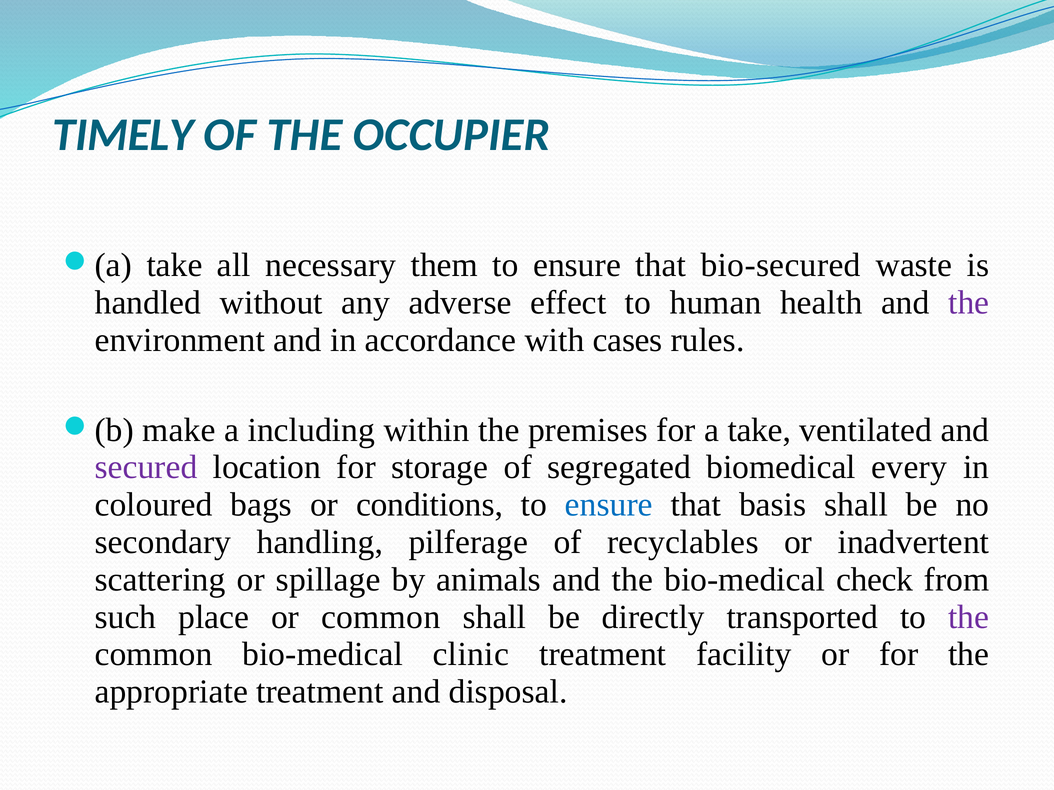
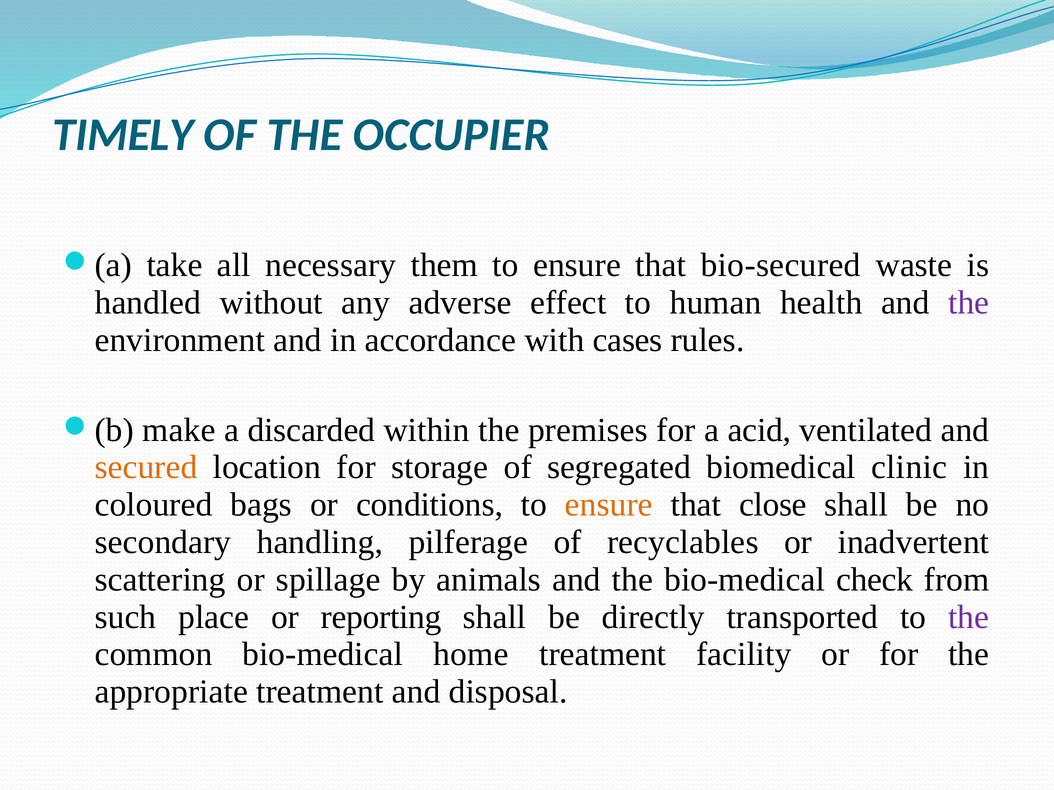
including: including -> discarded
a take: take -> acid
secured colour: purple -> orange
every: every -> clinic
ensure at (609, 505) colour: blue -> orange
basis: basis -> close
or common: common -> reporting
clinic: clinic -> home
